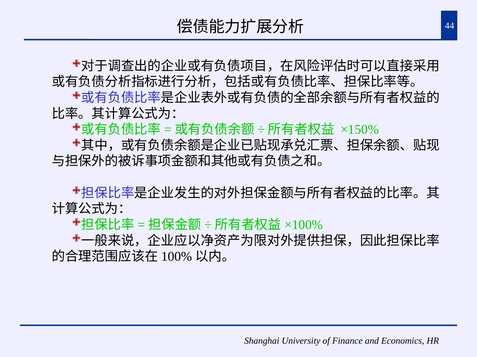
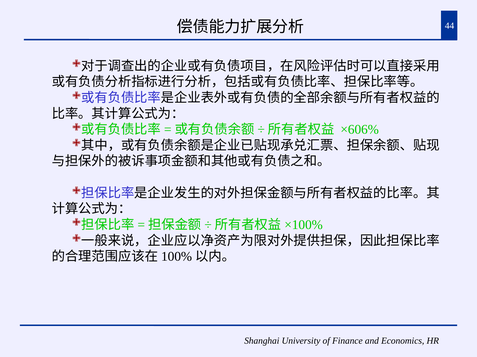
×150%: ×150% -> ×606%
